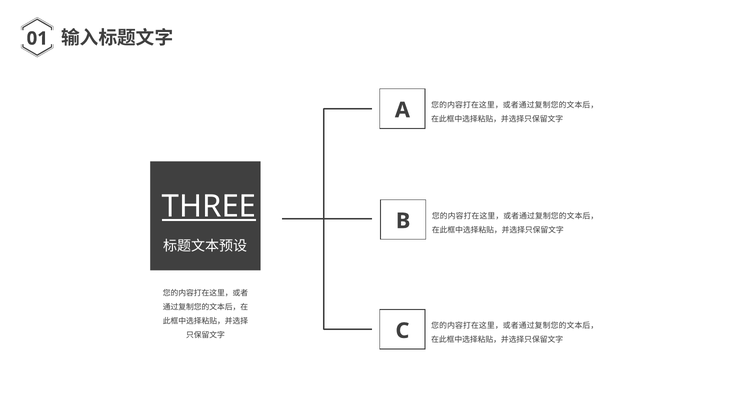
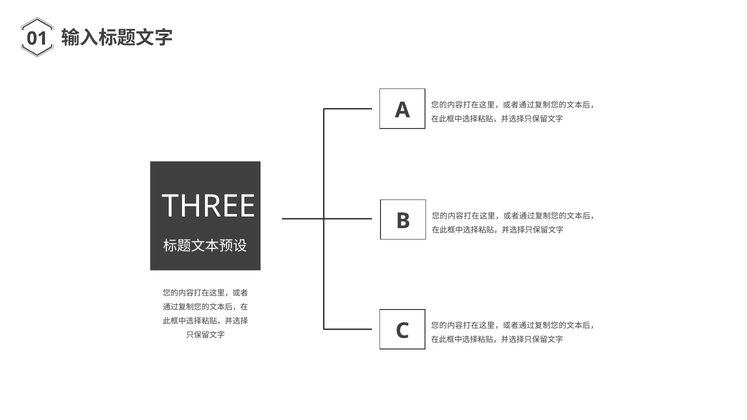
THREE underline: present -> none
